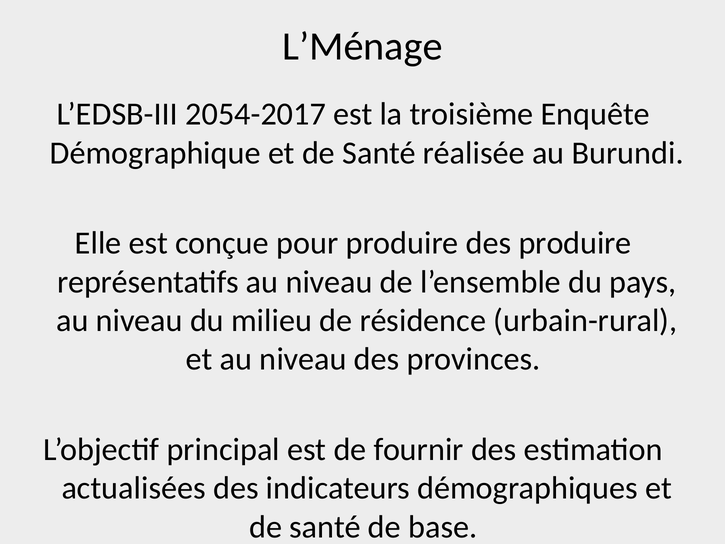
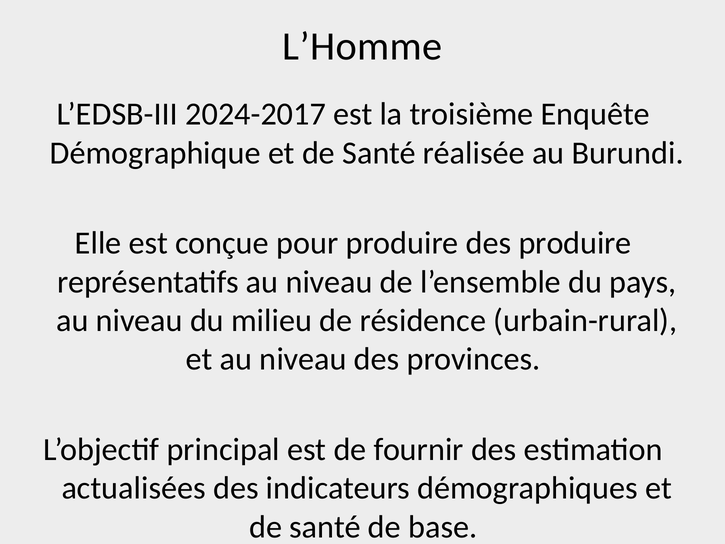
L’Ménage: L’Ménage -> L’Homme
2054-2017: 2054-2017 -> 2024-2017
